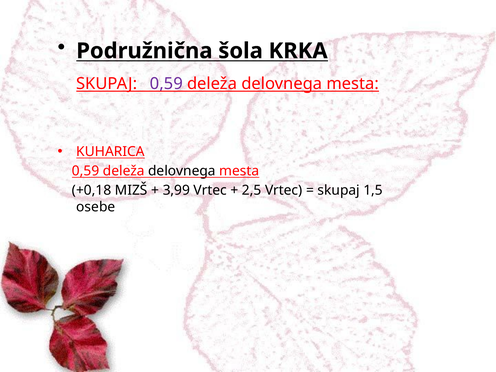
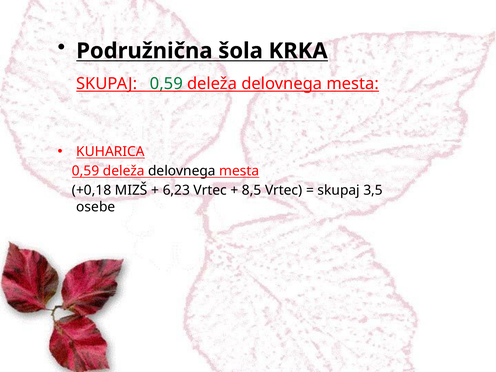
0,59 at (166, 84) colour: purple -> green
3,99: 3,99 -> 6,23
2,5: 2,5 -> 8,5
1,5: 1,5 -> 3,5
